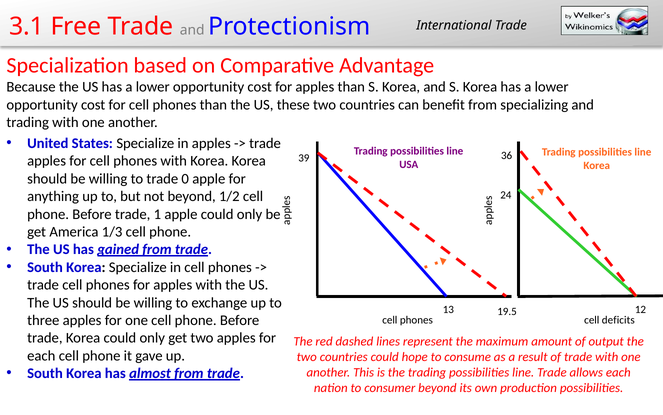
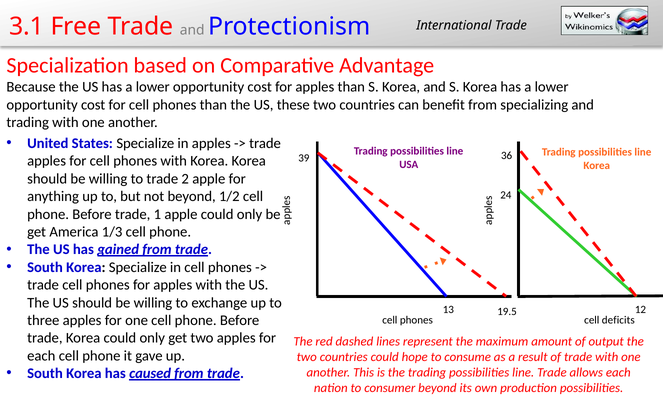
0: 0 -> 2
almost: almost -> caused
